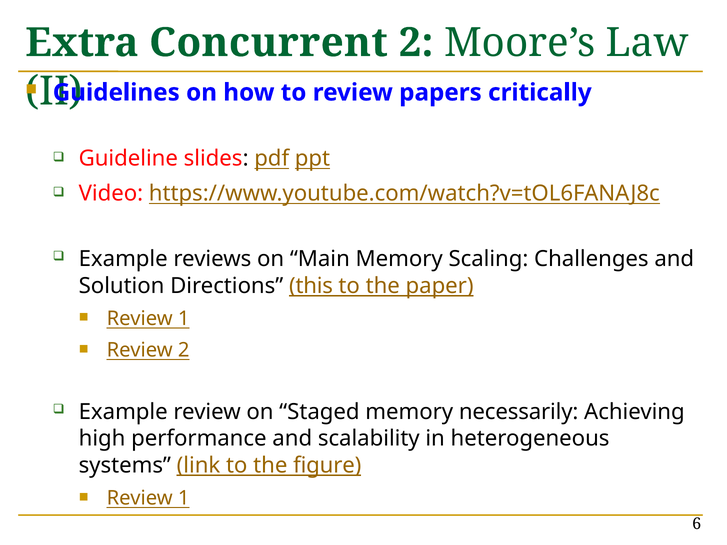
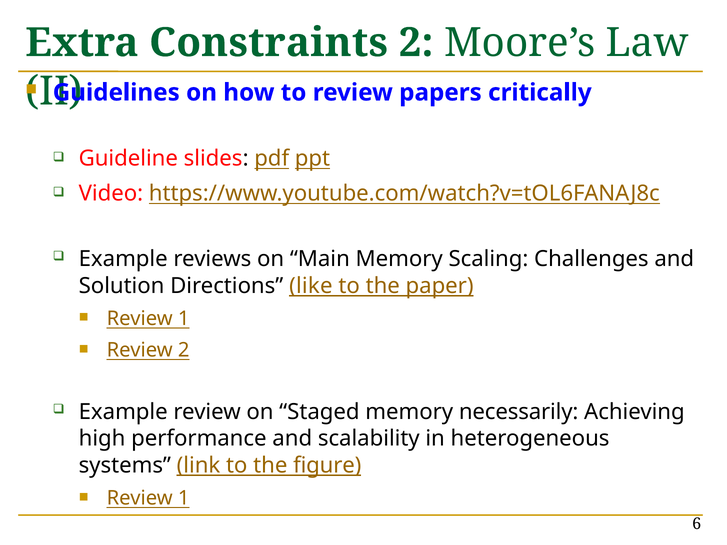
Concurrent: Concurrent -> Constraints
this: this -> like
